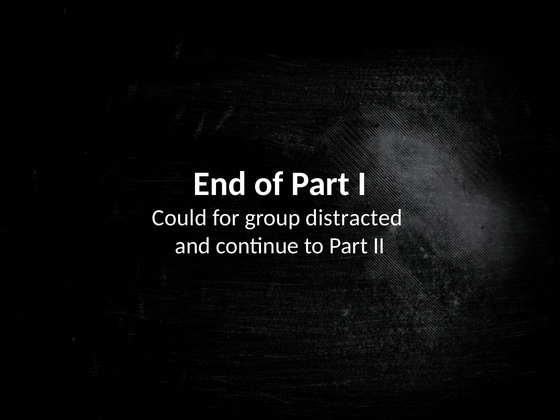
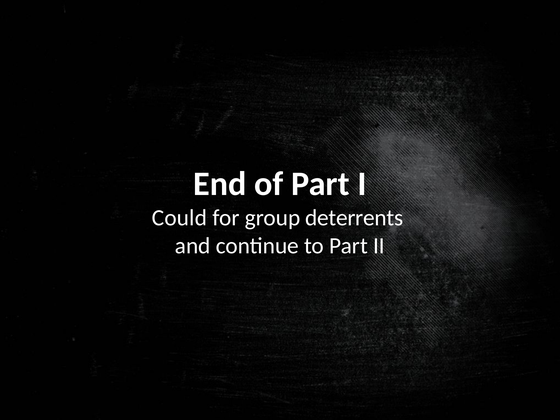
distracted: distracted -> deterrents
